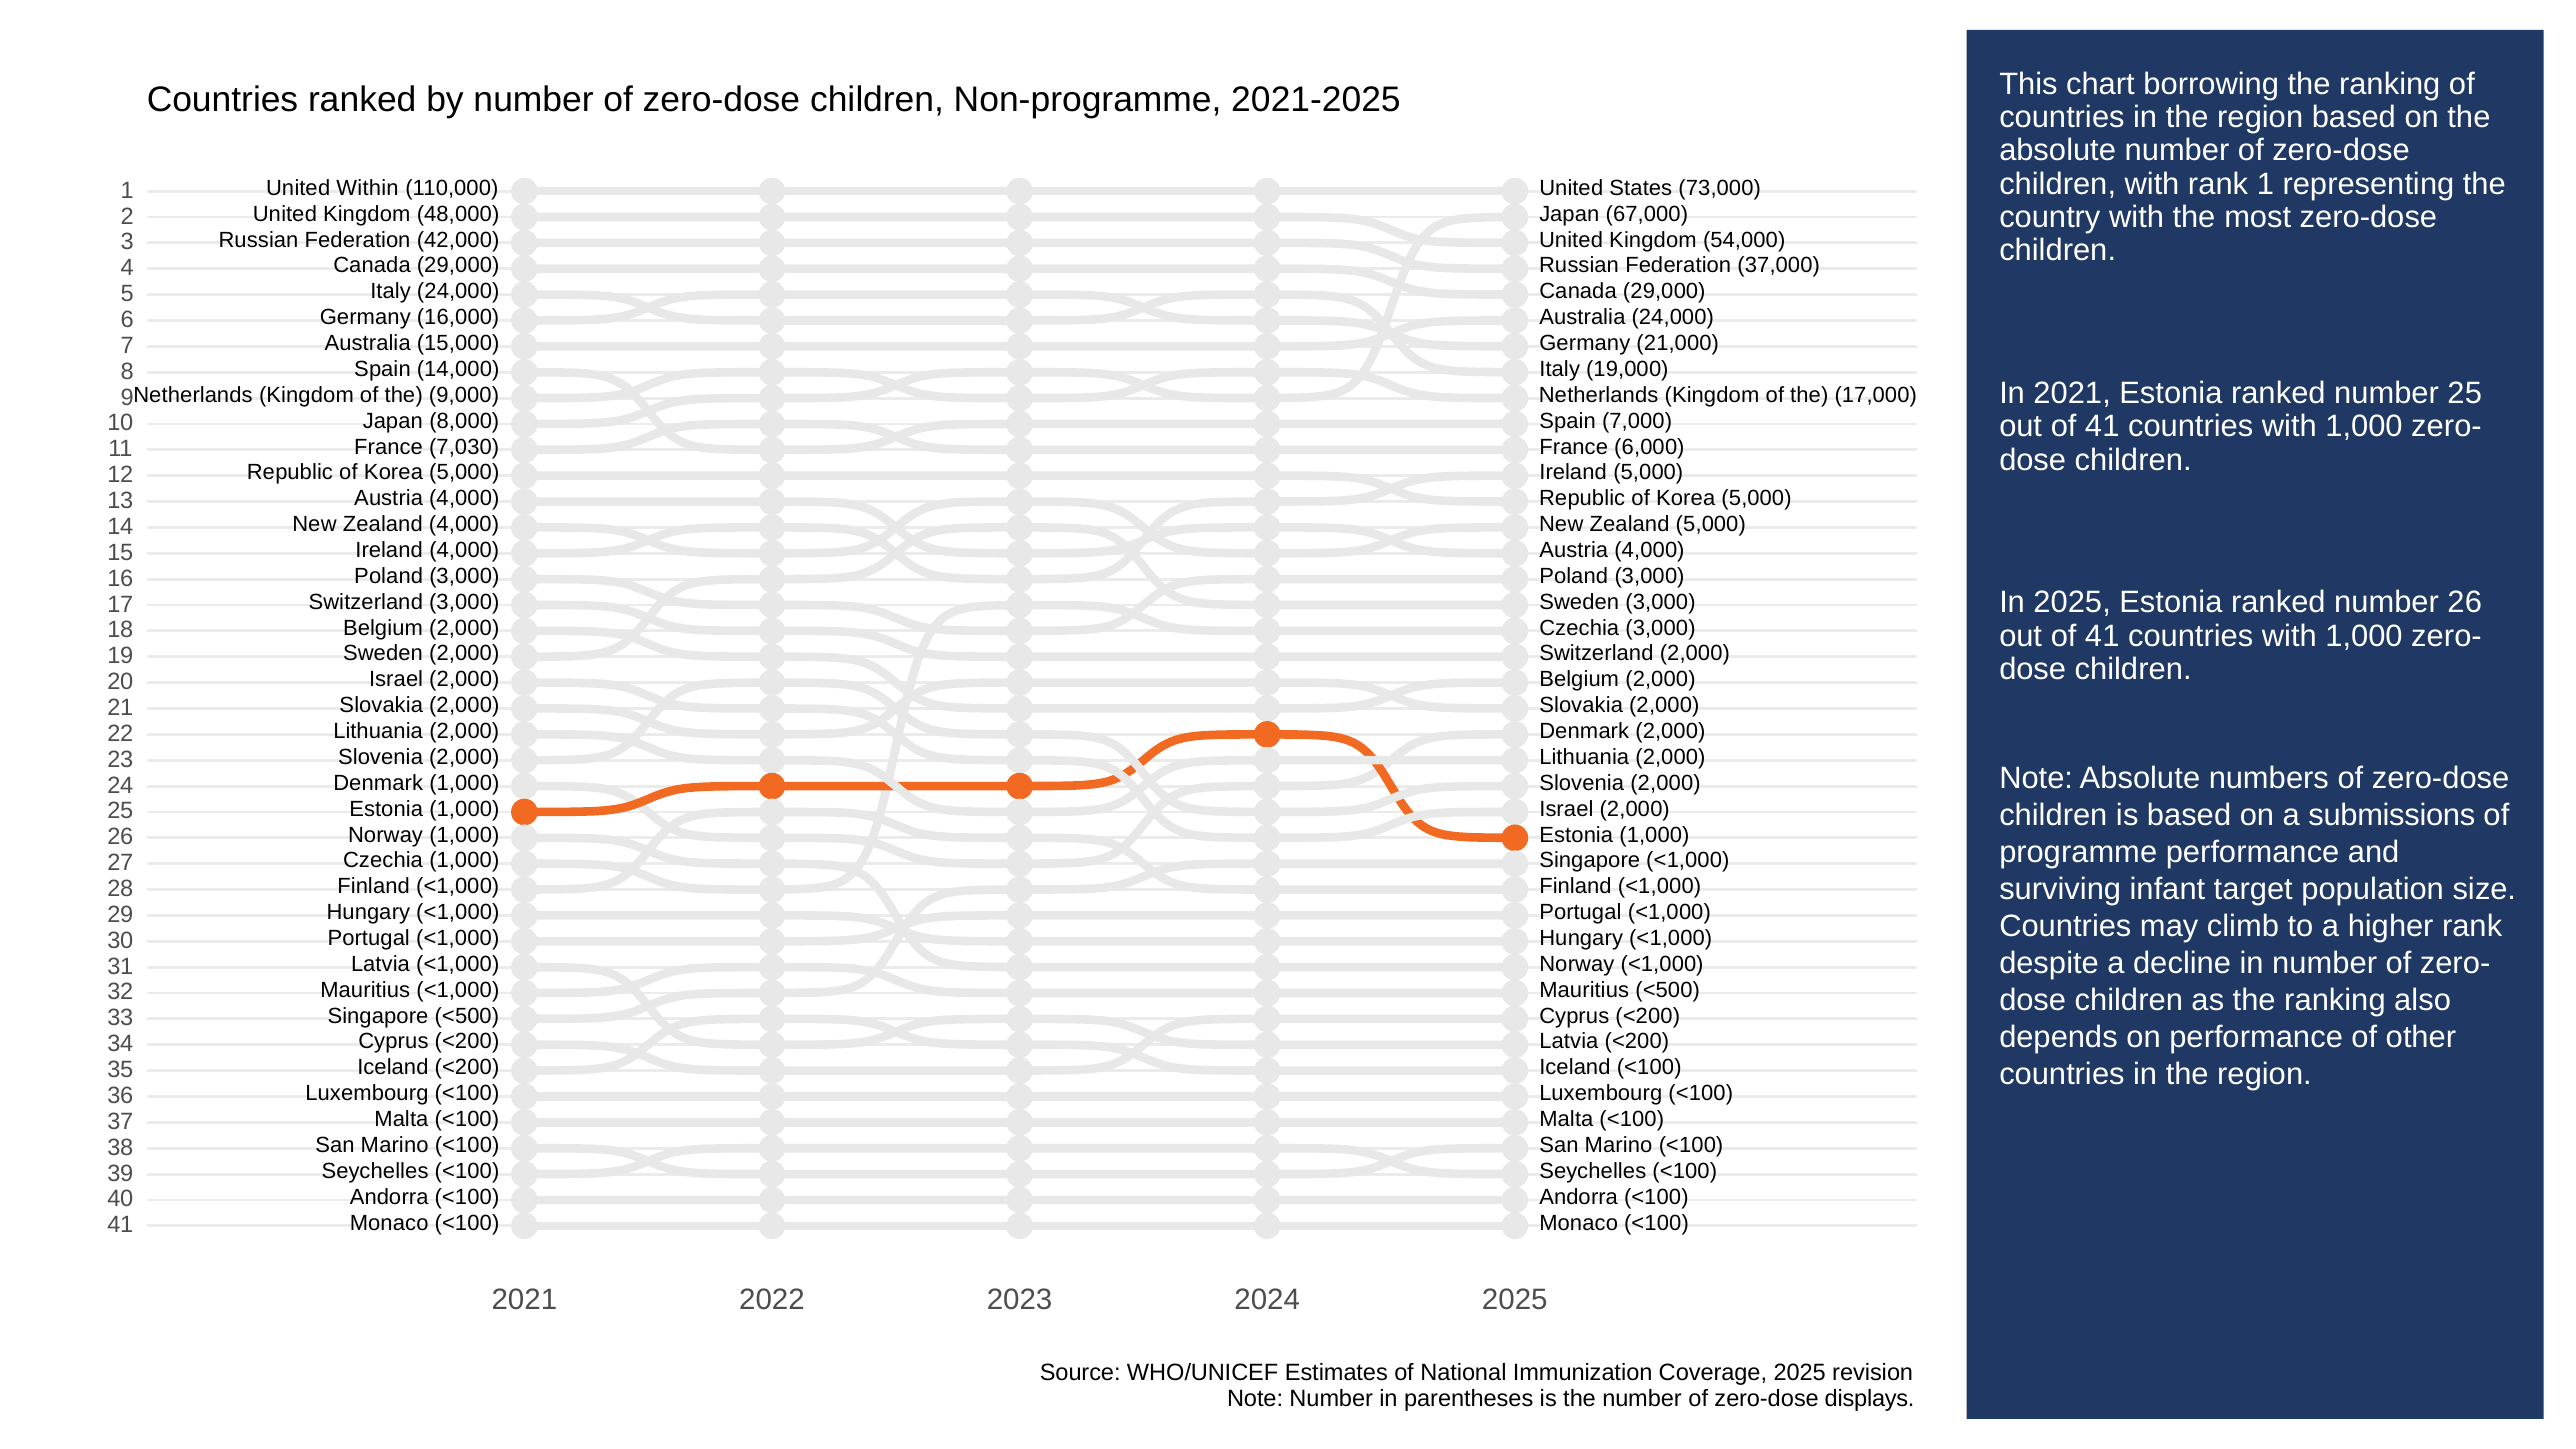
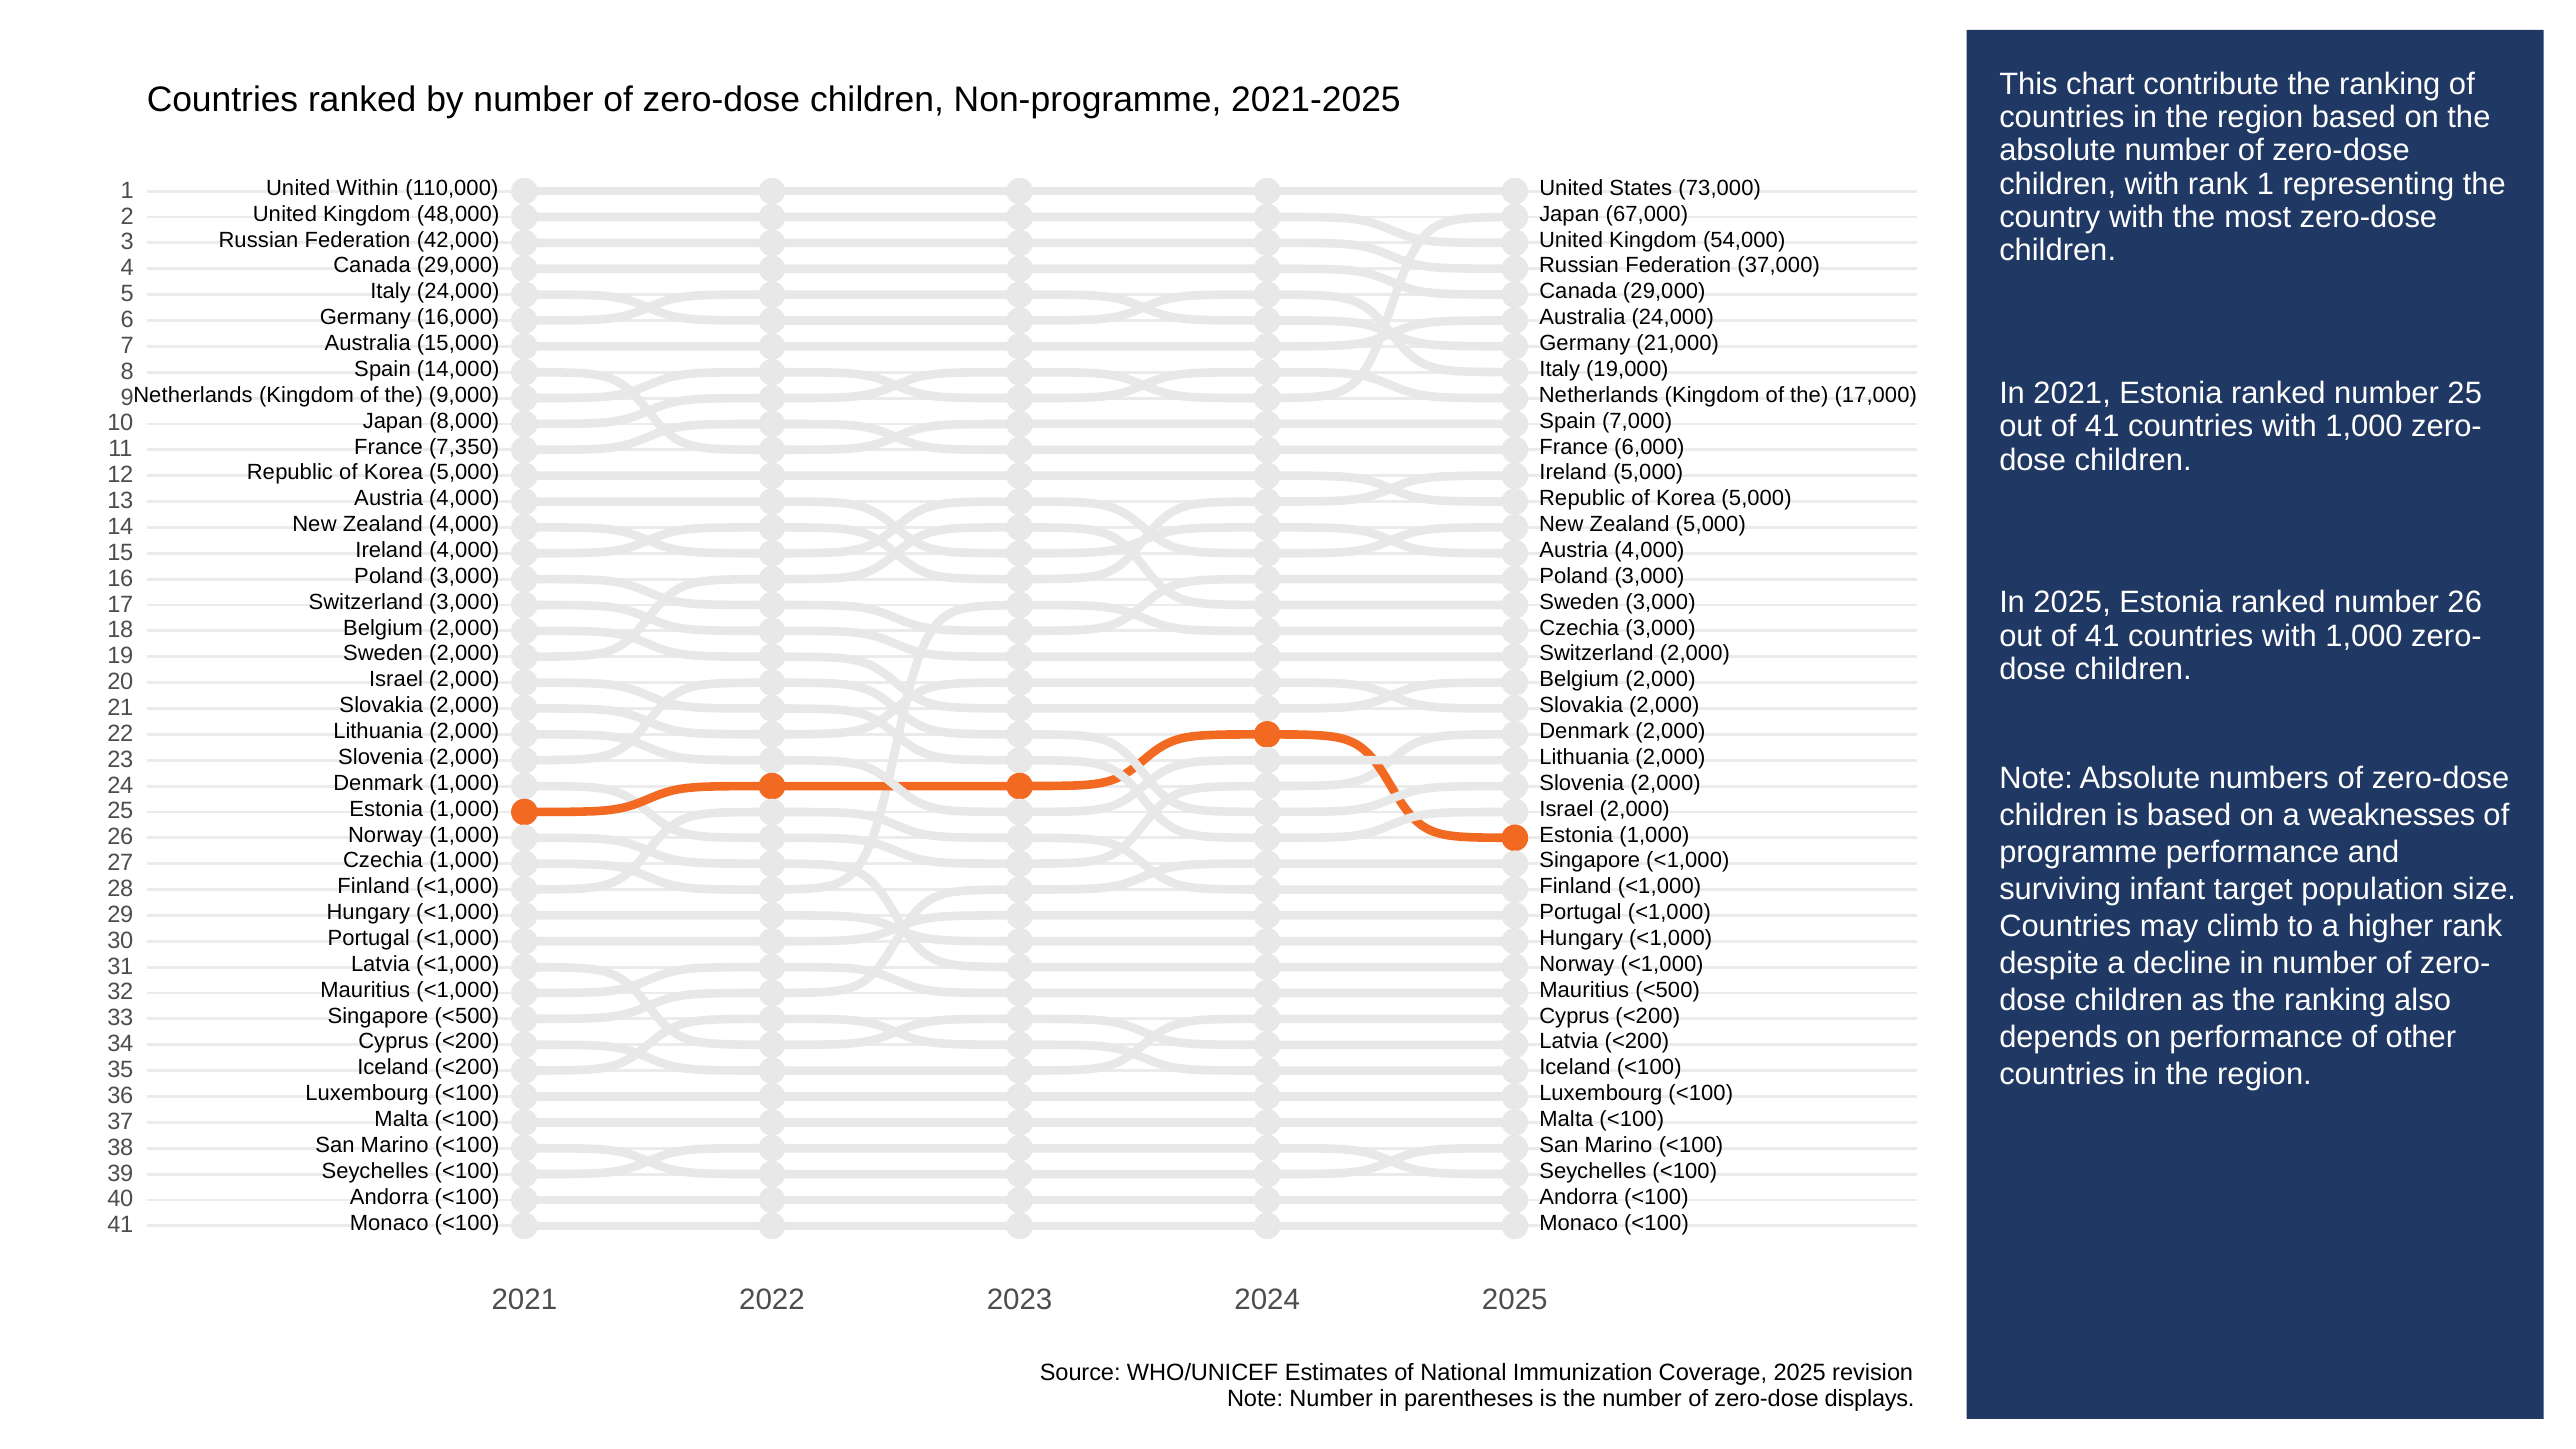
borrowing: borrowing -> contribute
7,030: 7,030 -> 7,350
submissions: submissions -> weaknesses
